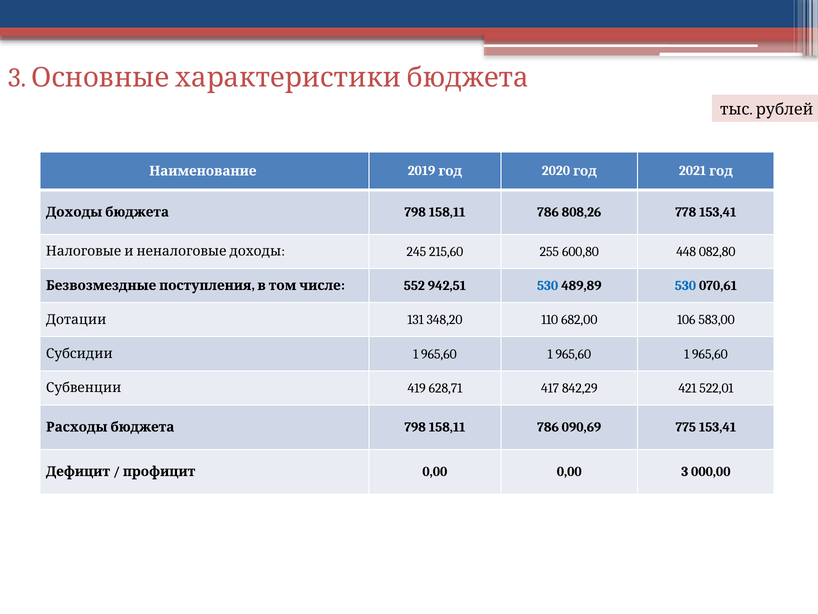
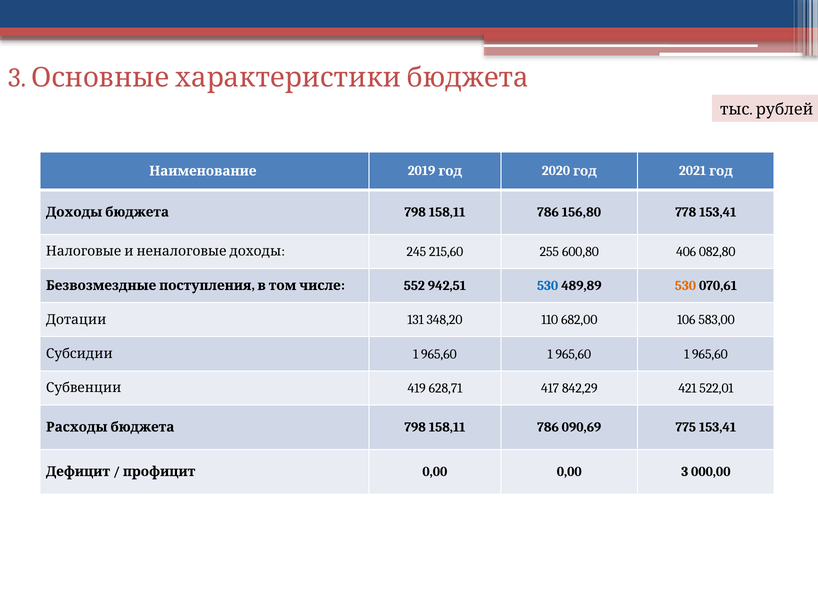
808,26: 808,26 -> 156,80
448: 448 -> 406
530 at (685, 286) colour: blue -> orange
